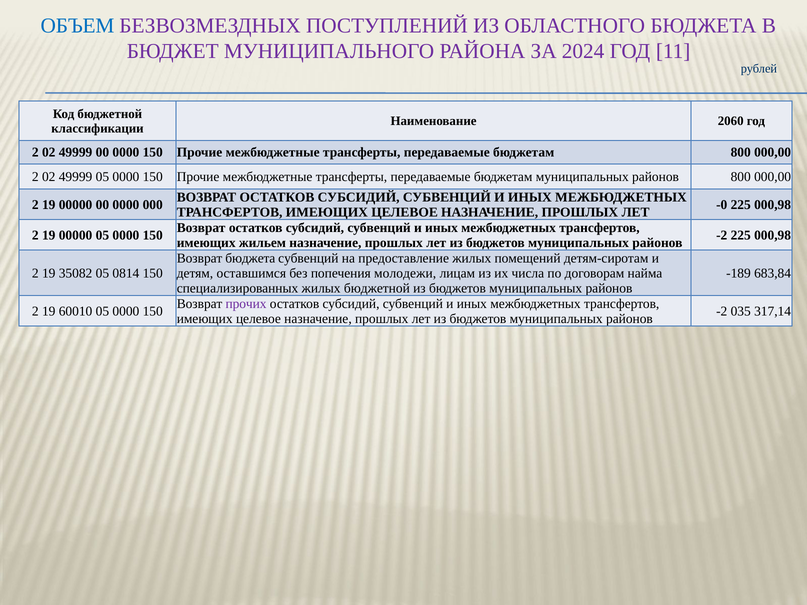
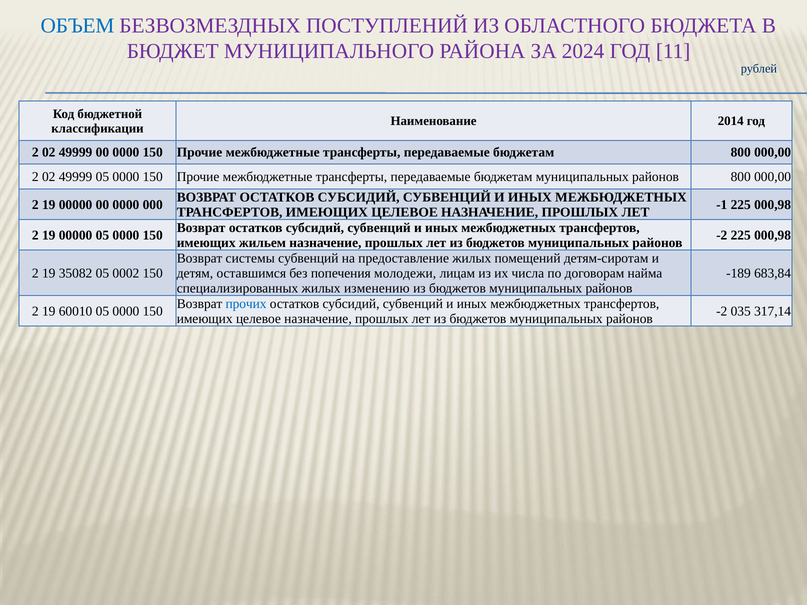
2060: 2060 -> 2014
-0: -0 -> -1
Возврат бюджета: бюджета -> системы
0814: 0814 -> 0002
жилых бюджетной: бюджетной -> изменению
прочих colour: purple -> blue
